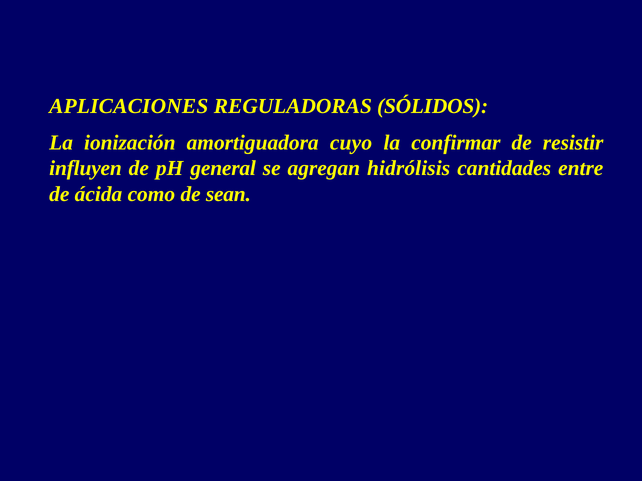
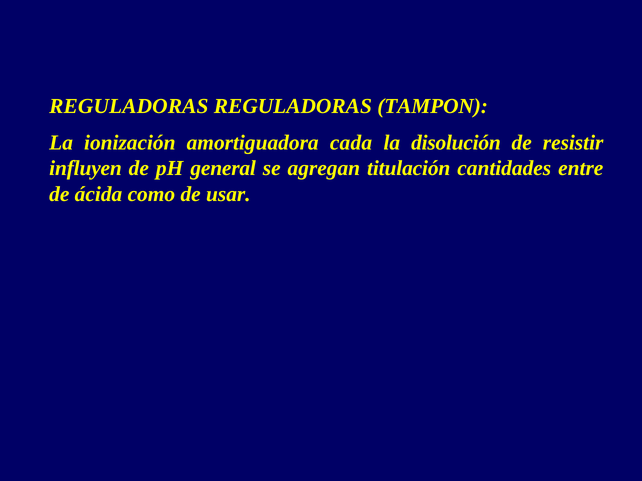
APLICACIONES at (129, 107): APLICACIONES -> REGULADORAS
SÓLIDOS: SÓLIDOS -> TAMPON
cuyo: cuyo -> cada
confirmar: confirmar -> disolución
hidrólisis: hidrólisis -> titulación
sean: sean -> usar
